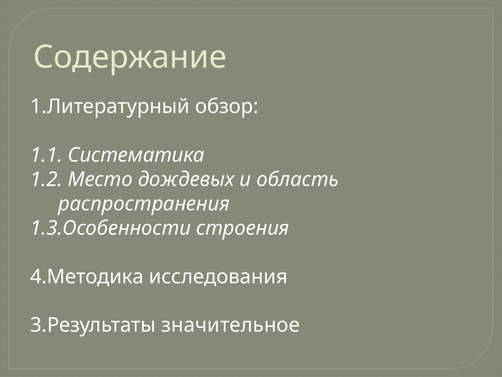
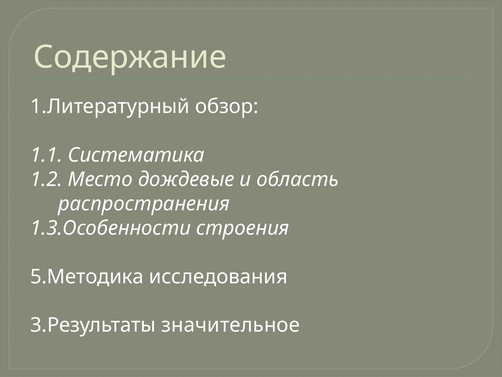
дождевых: дождевых -> дождевые
4.Методика: 4.Методика -> 5.Методика
